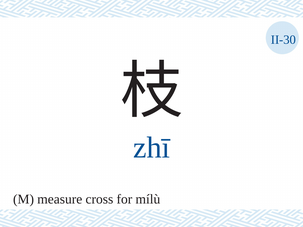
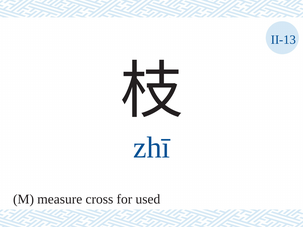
II-30: II-30 -> II-13
mílù: mílù -> used
